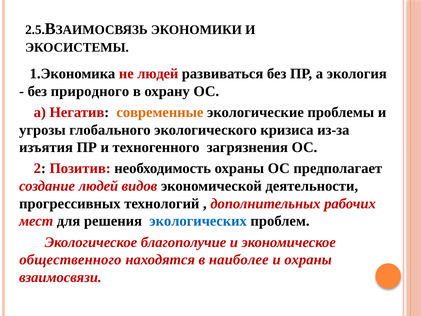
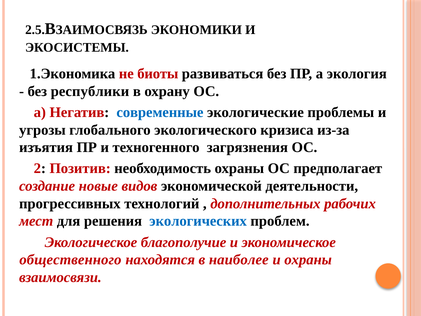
не людей: людей -> биоты
природного: природного -> республики
современные colour: orange -> blue
создание людей: людей -> новые
